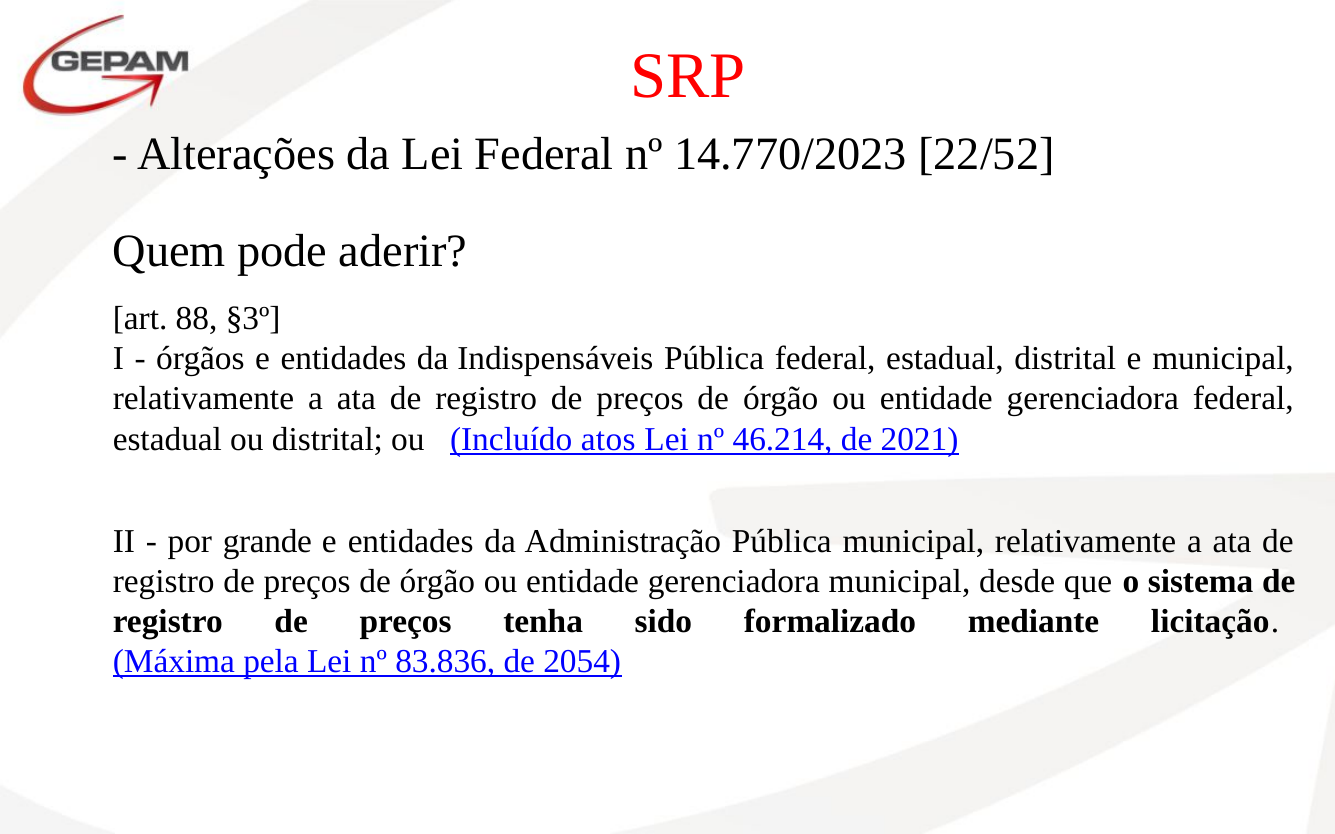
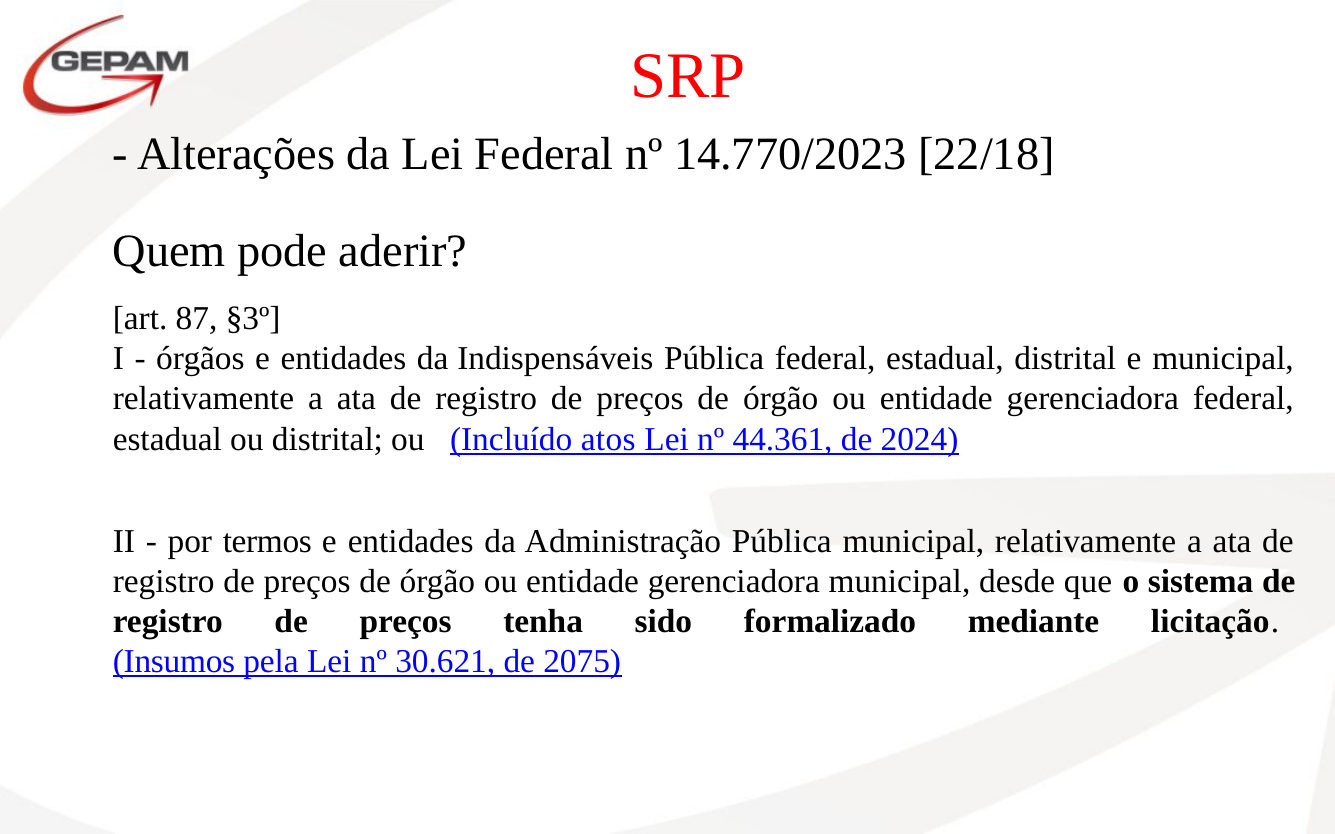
22/52: 22/52 -> 22/18
88: 88 -> 87
46.214: 46.214 -> 44.361
2021: 2021 -> 2024
grande: grande -> termos
Máxima: Máxima -> Insumos
83.836: 83.836 -> 30.621
2054: 2054 -> 2075
